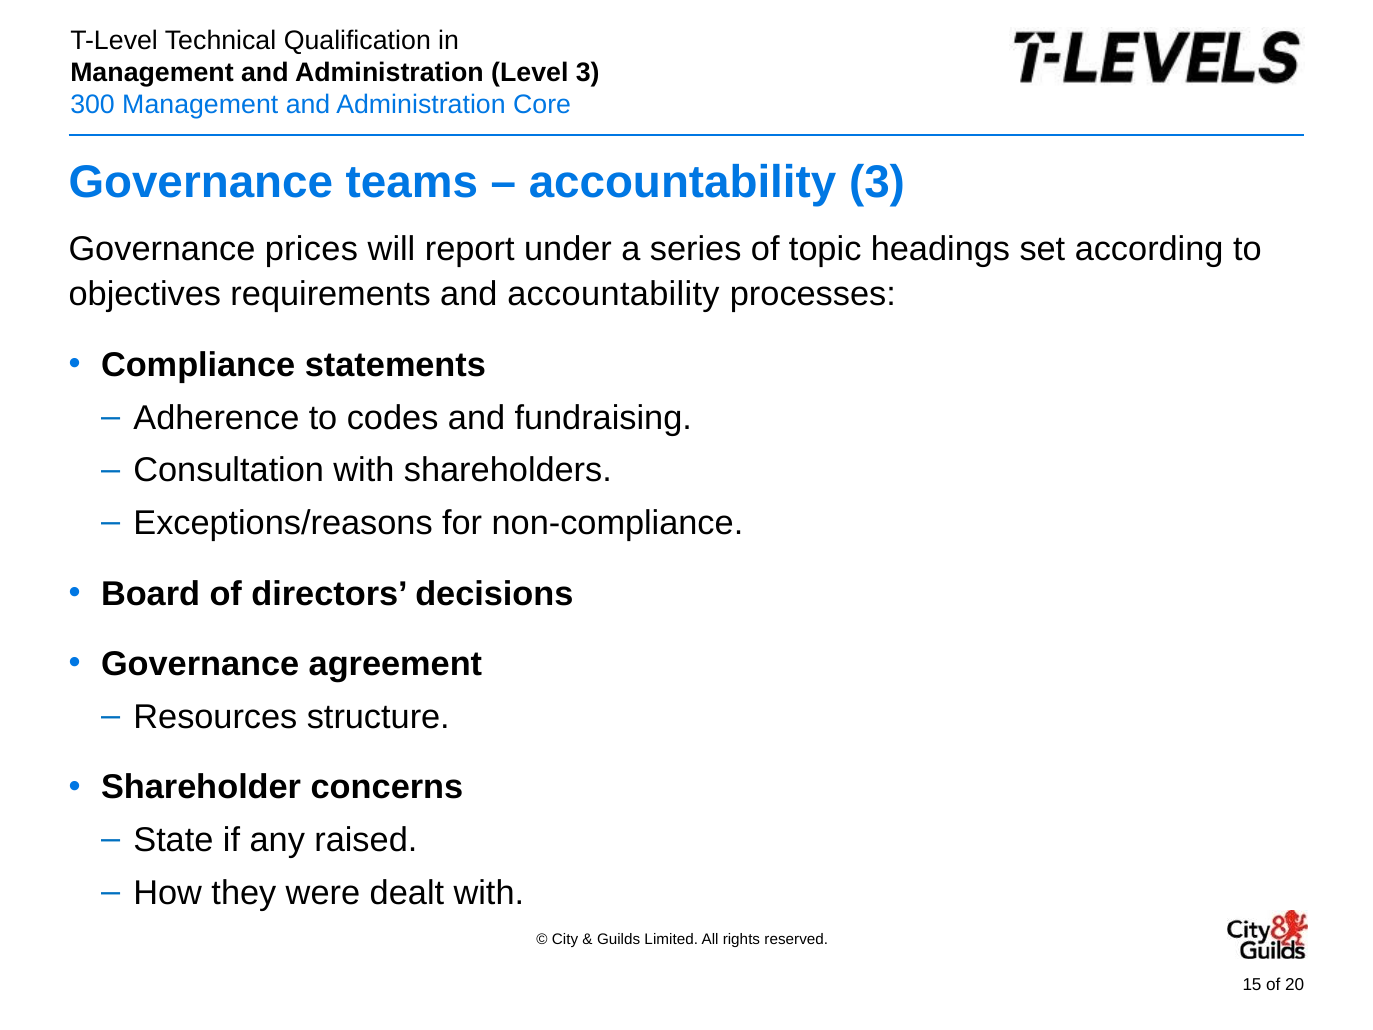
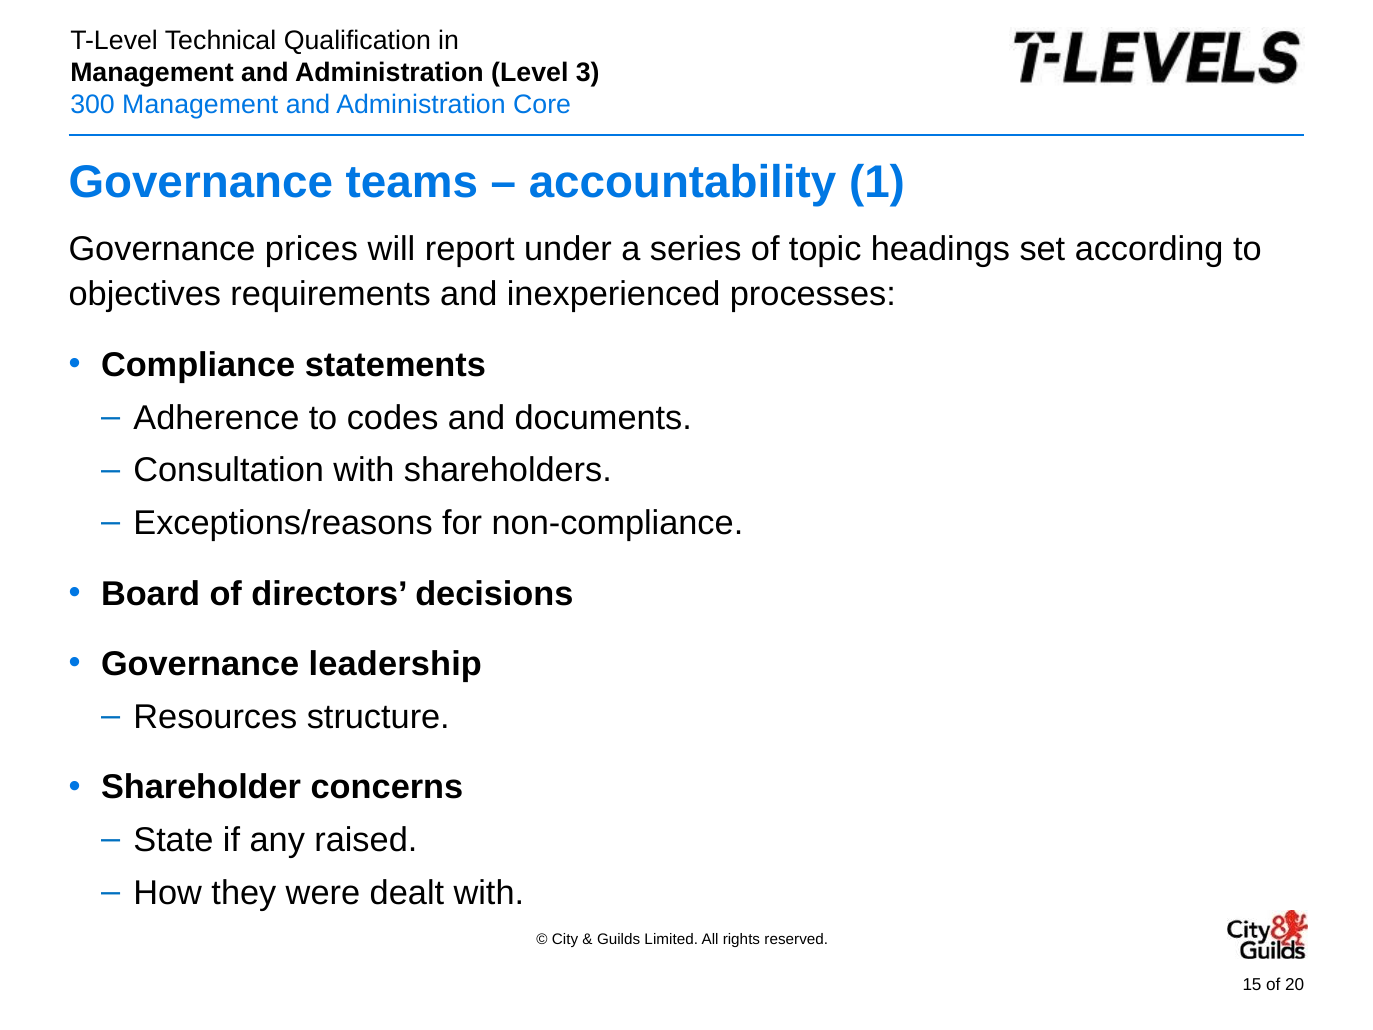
accountability 3: 3 -> 1
and accountability: accountability -> inexperienced
fundraising: fundraising -> documents
agreement: agreement -> leadership
